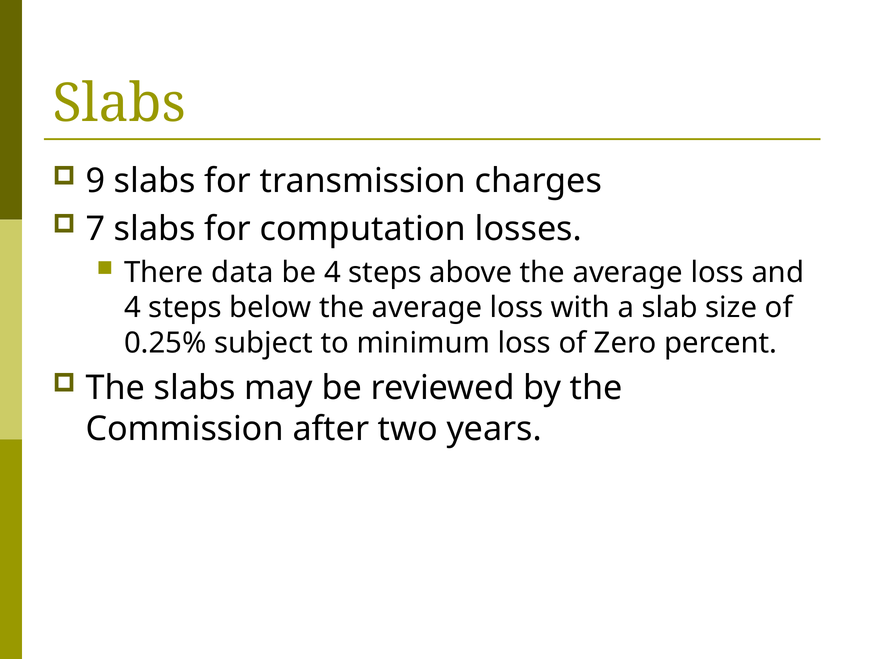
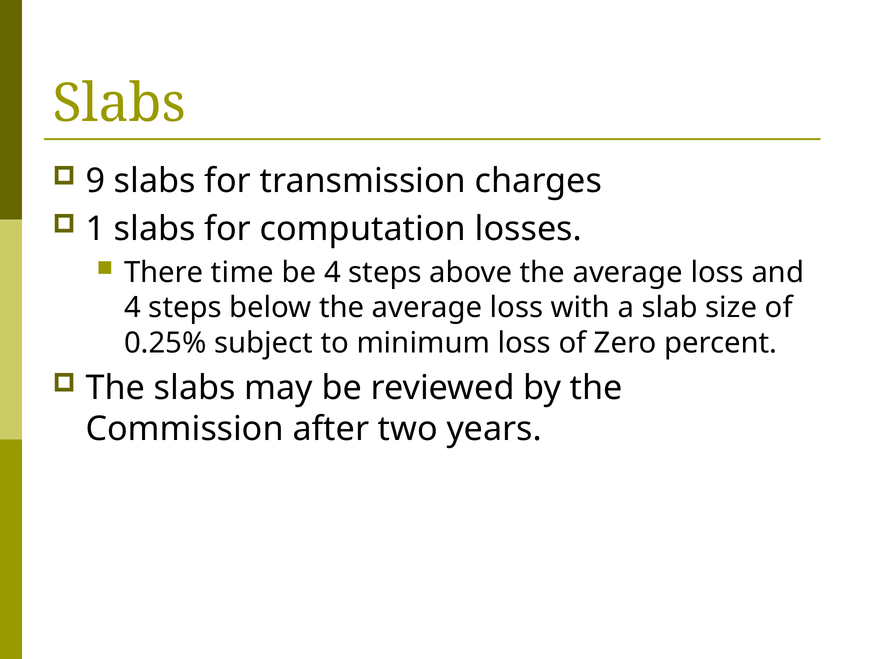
7: 7 -> 1
data: data -> time
